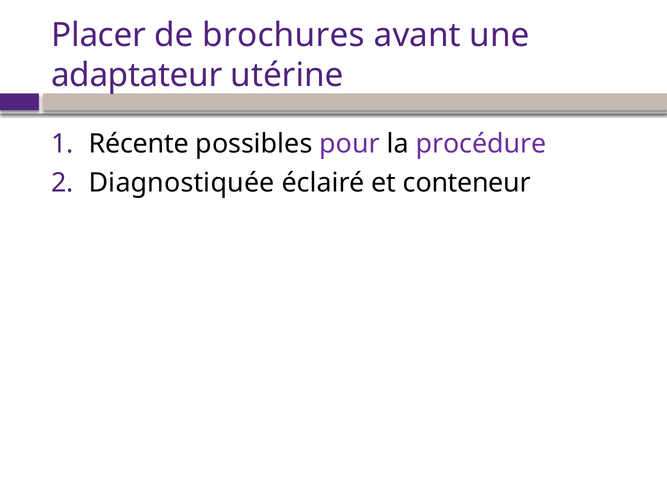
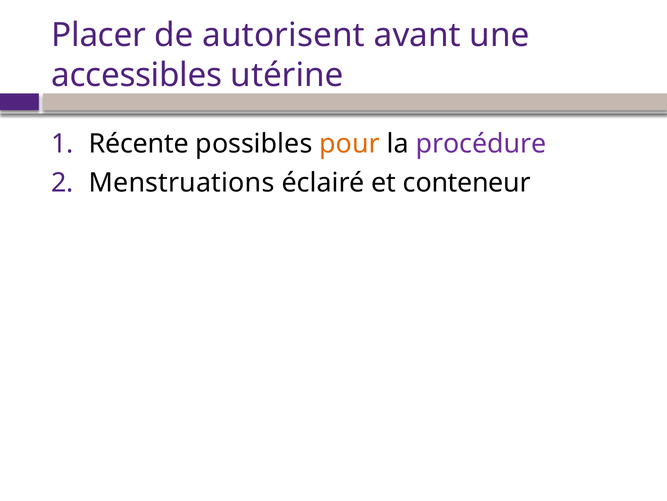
brochures: brochures -> autorisent
adaptateur: adaptateur -> accessibles
pour colour: purple -> orange
Diagnostiquée: Diagnostiquée -> Menstruations
